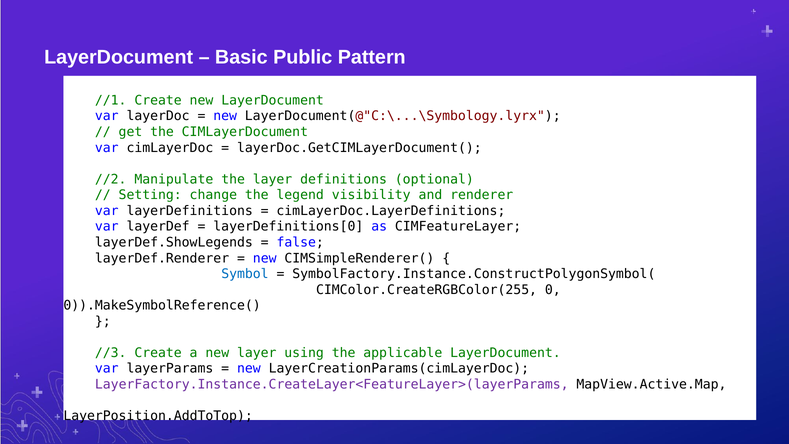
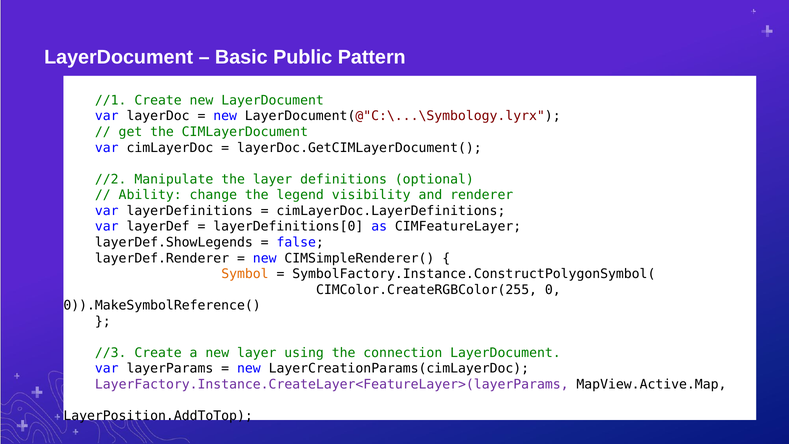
Setting: Setting -> Ability
Symbol colour: blue -> orange
applicable: applicable -> connection
